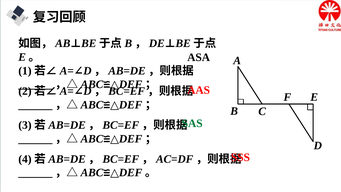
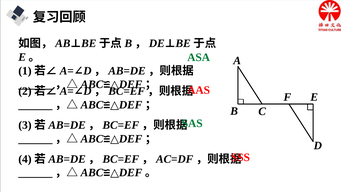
ASA colour: black -> green
